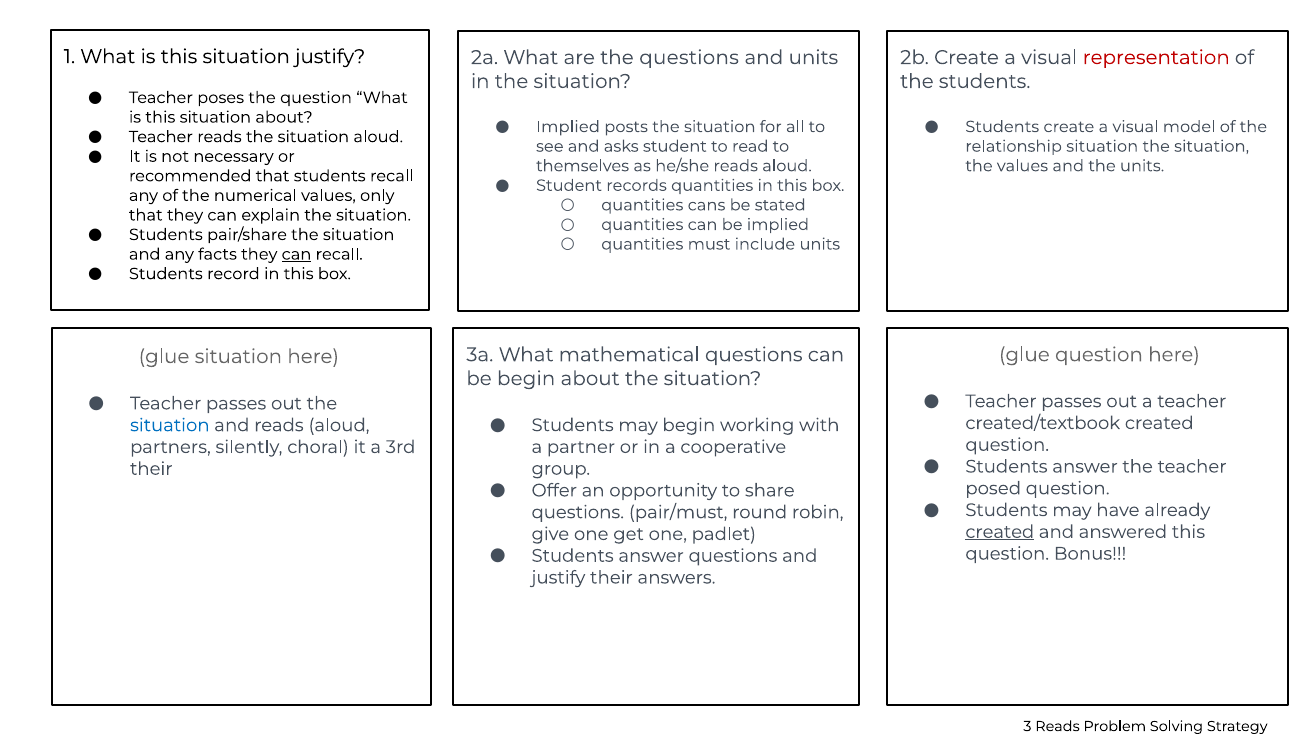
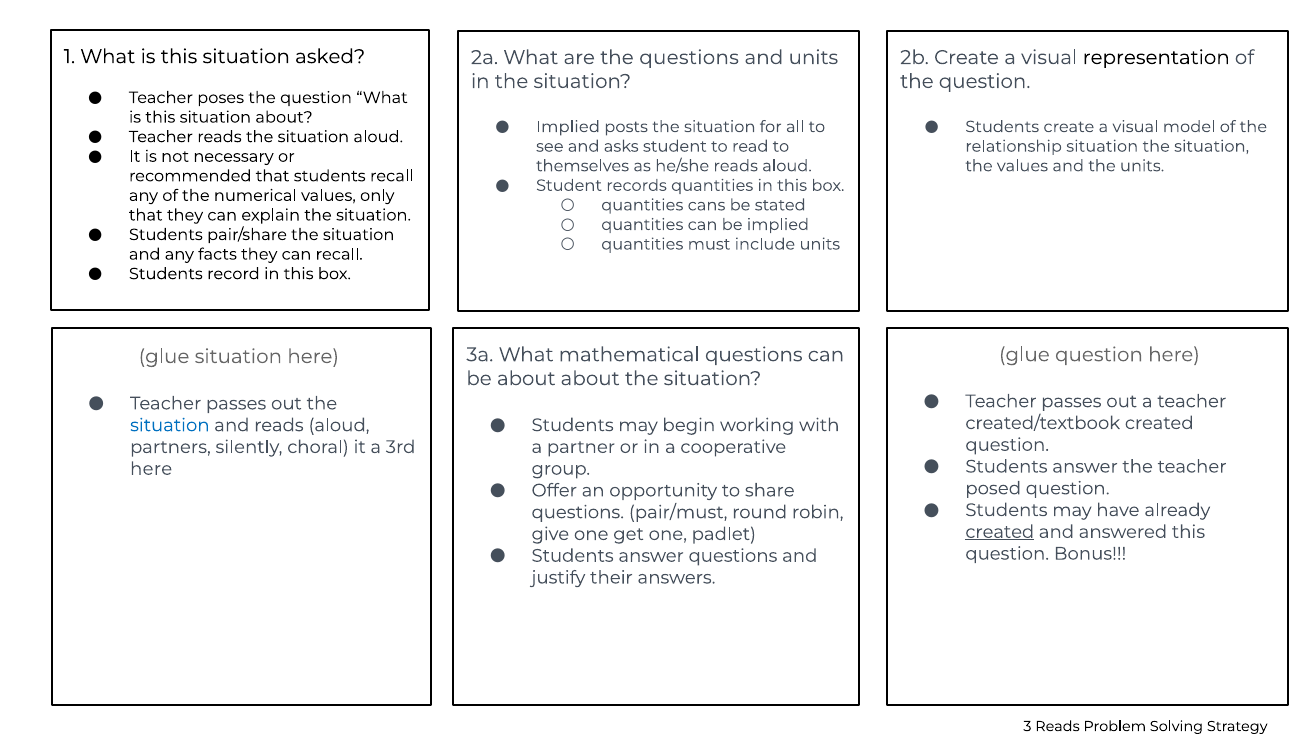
situation justify: justify -> asked
representation colour: red -> black
students at (985, 81): students -> question
can at (296, 254) underline: present -> none
be begin: begin -> about
their at (151, 468): their -> here
